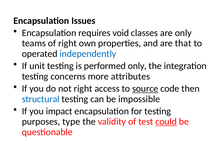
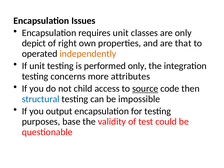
requires void: void -> unit
teams: teams -> depict
independently colour: blue -> orange
not right: right -> child
impact: impact -> output
type: type -> base
could underline: present -> none
